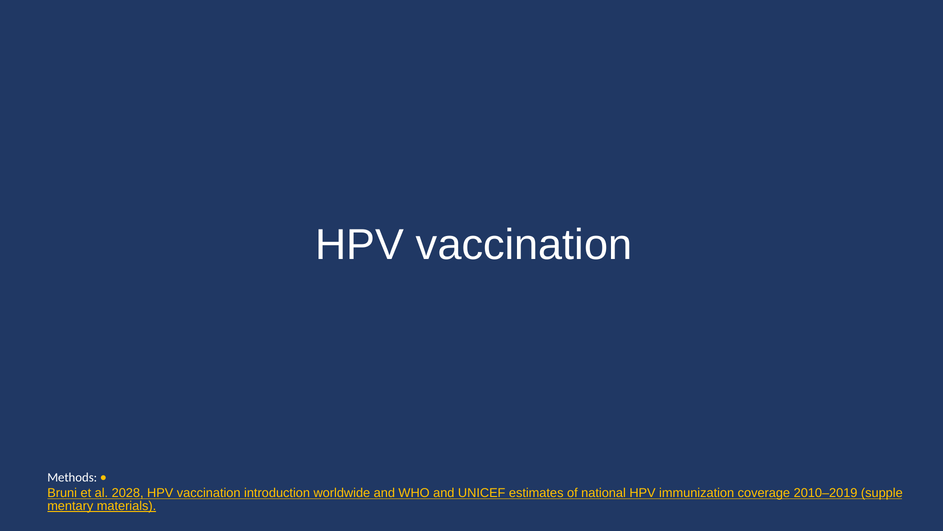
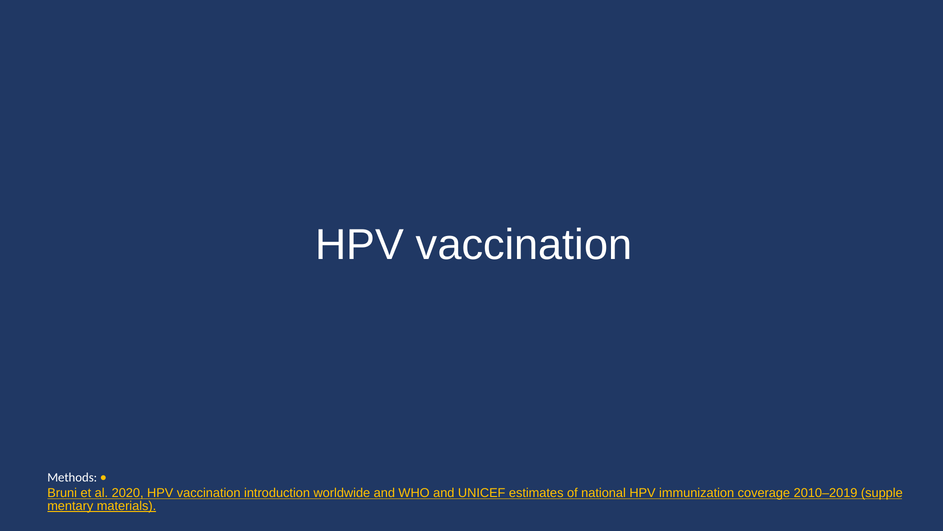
2028: 2028 -> 2020
